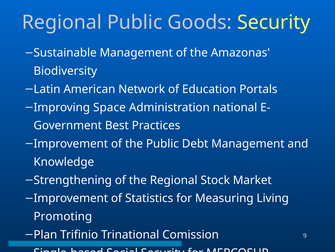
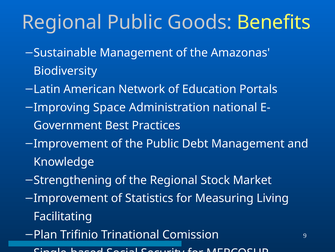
Goods Security: Security -> Benefits
Promoting: Promoting -> Facilitating
